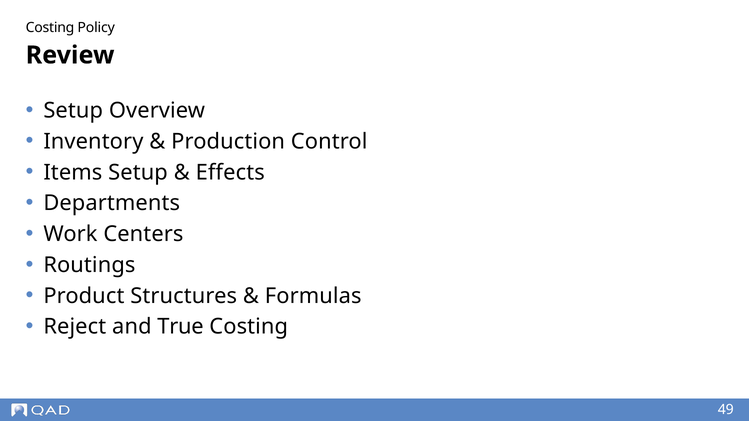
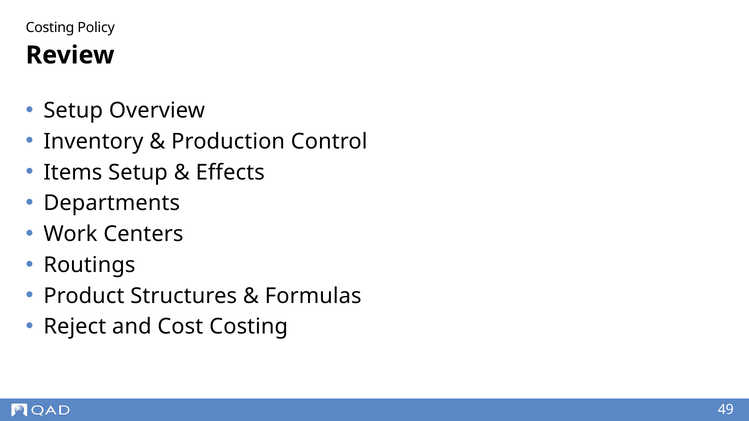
True: True -> Cost
